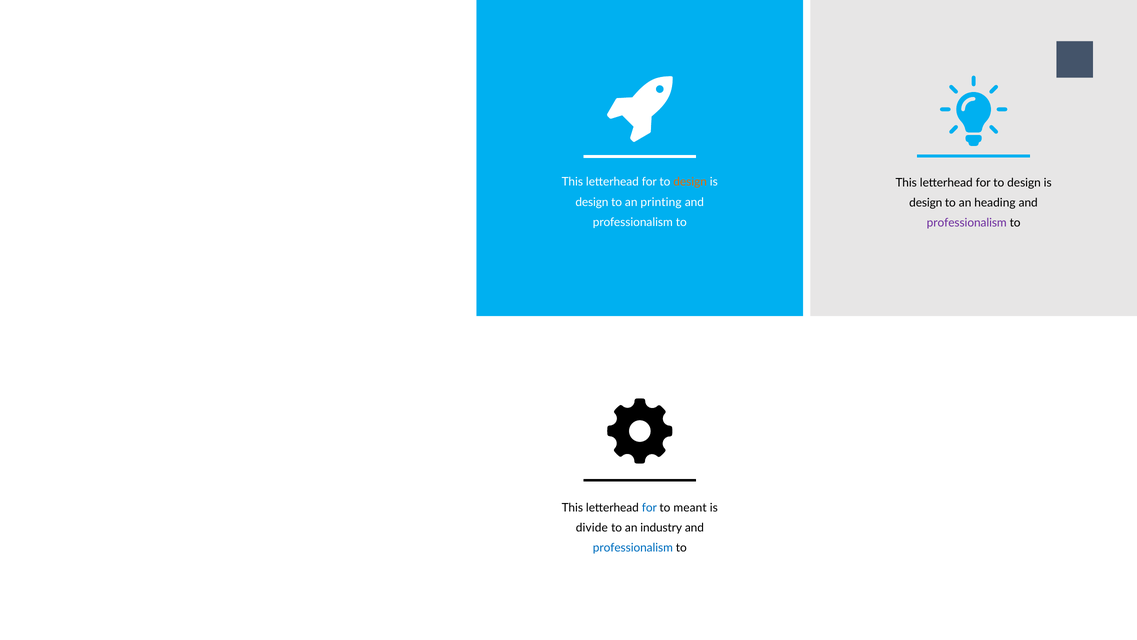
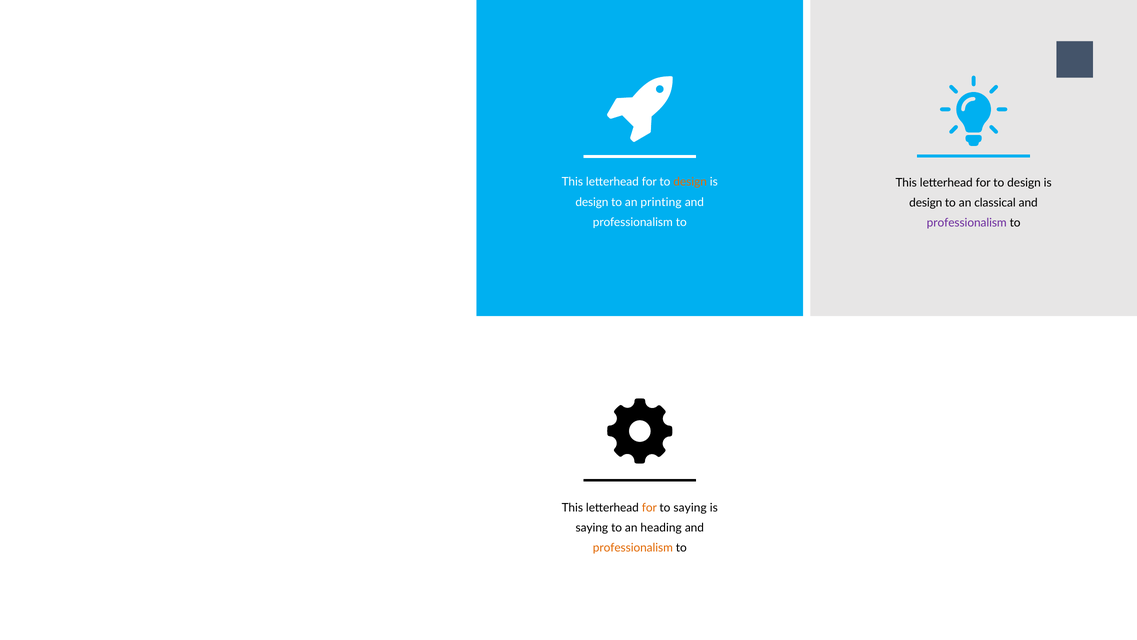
heading: heading -> classical
for at (649, 507) colour: blue -> orange
to meant: meant -> saying
divide at (592, 527): divide -> saying
industry: industry -> heading
professionalism at (633, 548) colour: blue -> orange
